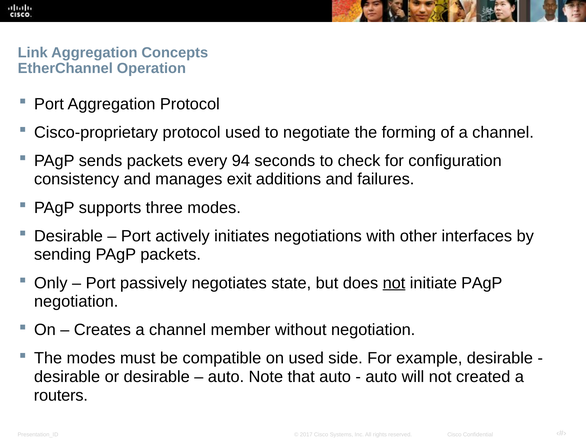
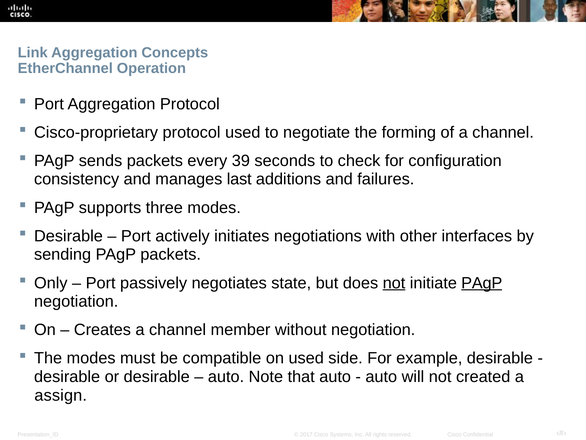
94: 94 -> 39
exit: exit -> last
PAgP at (482, 283) underline: none -> present
routers: routers -> assign
